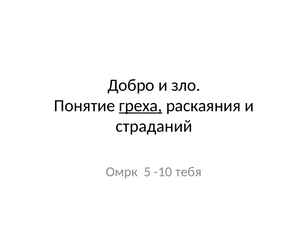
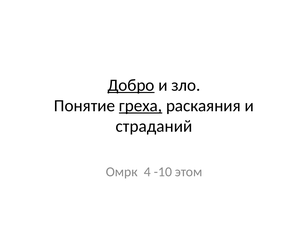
Добро underline: none -> present
5: 5 -> 4
тебя: тебя -> этом
